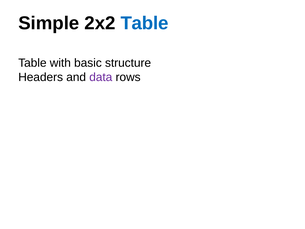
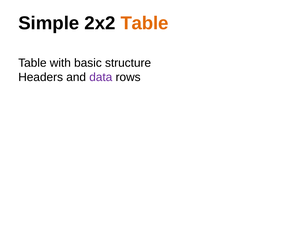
Table at (144, 23) colour: blue -> orange
